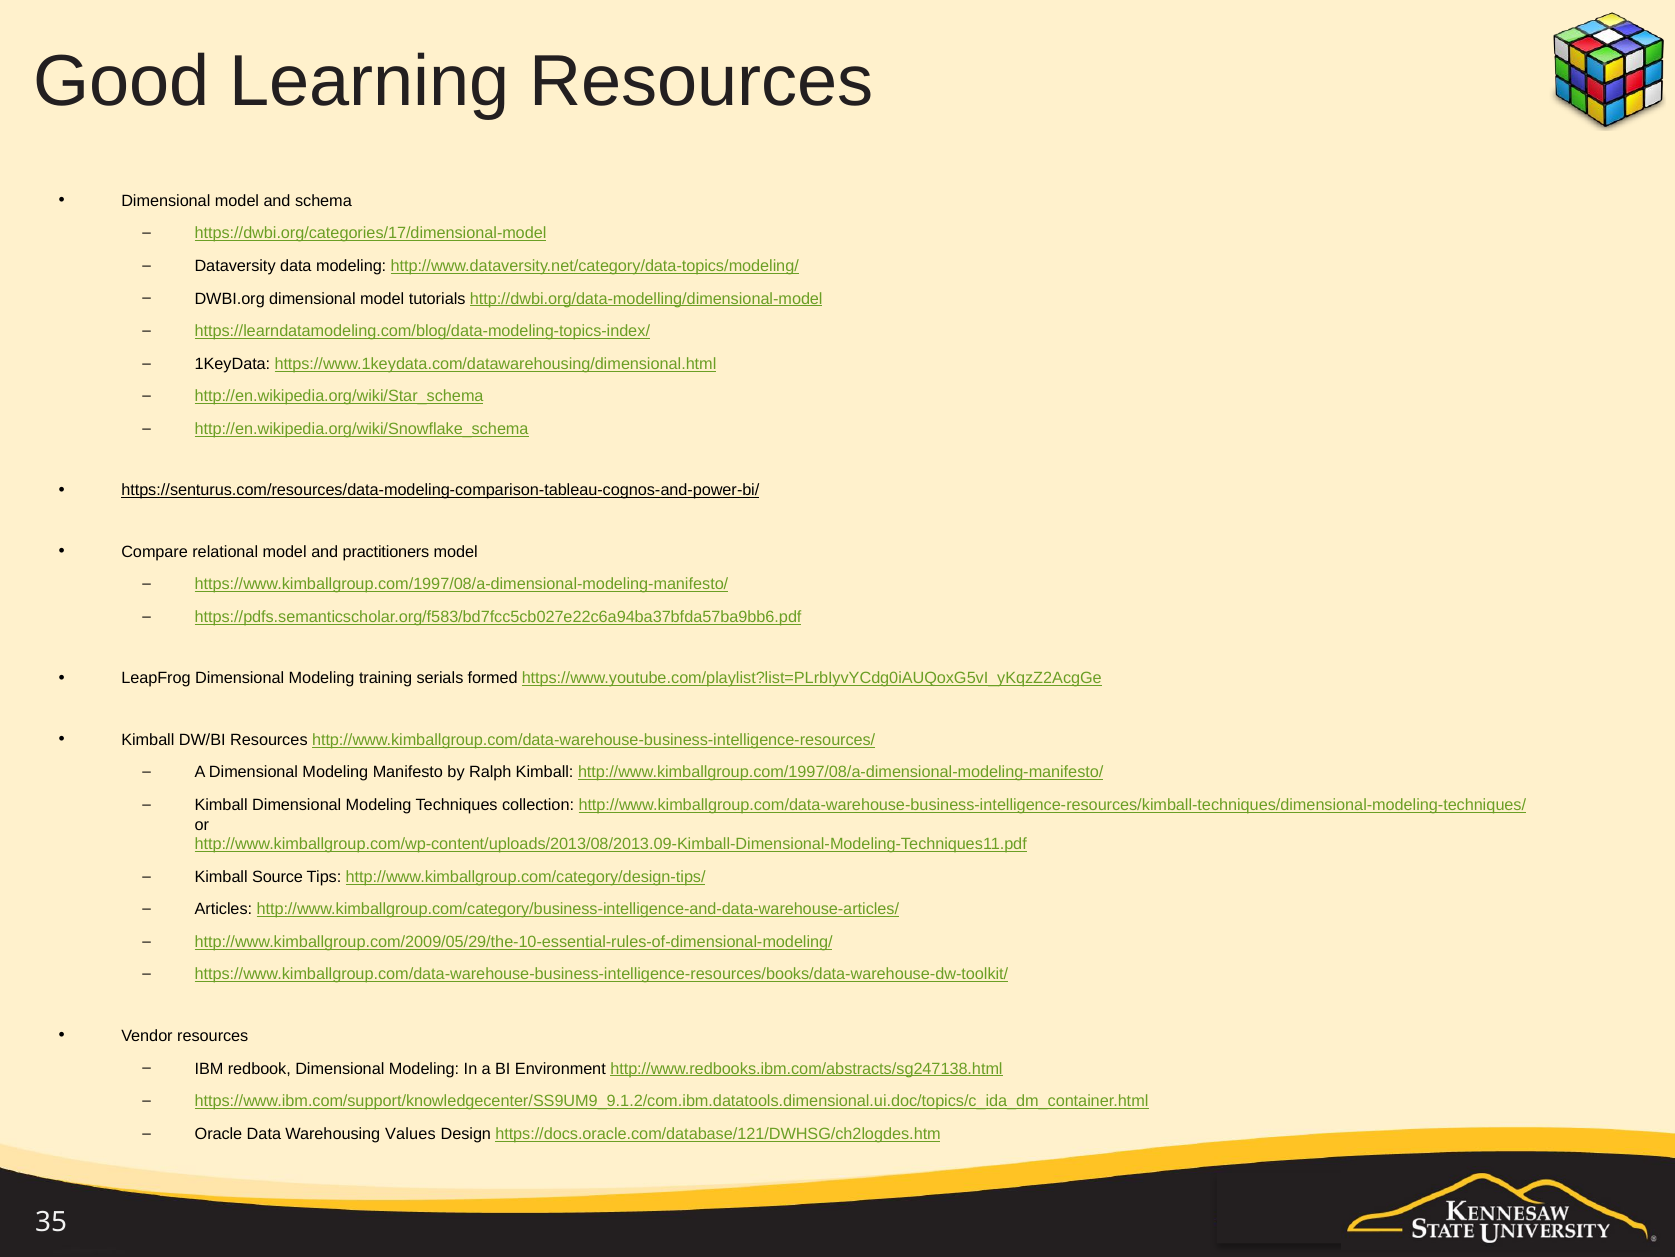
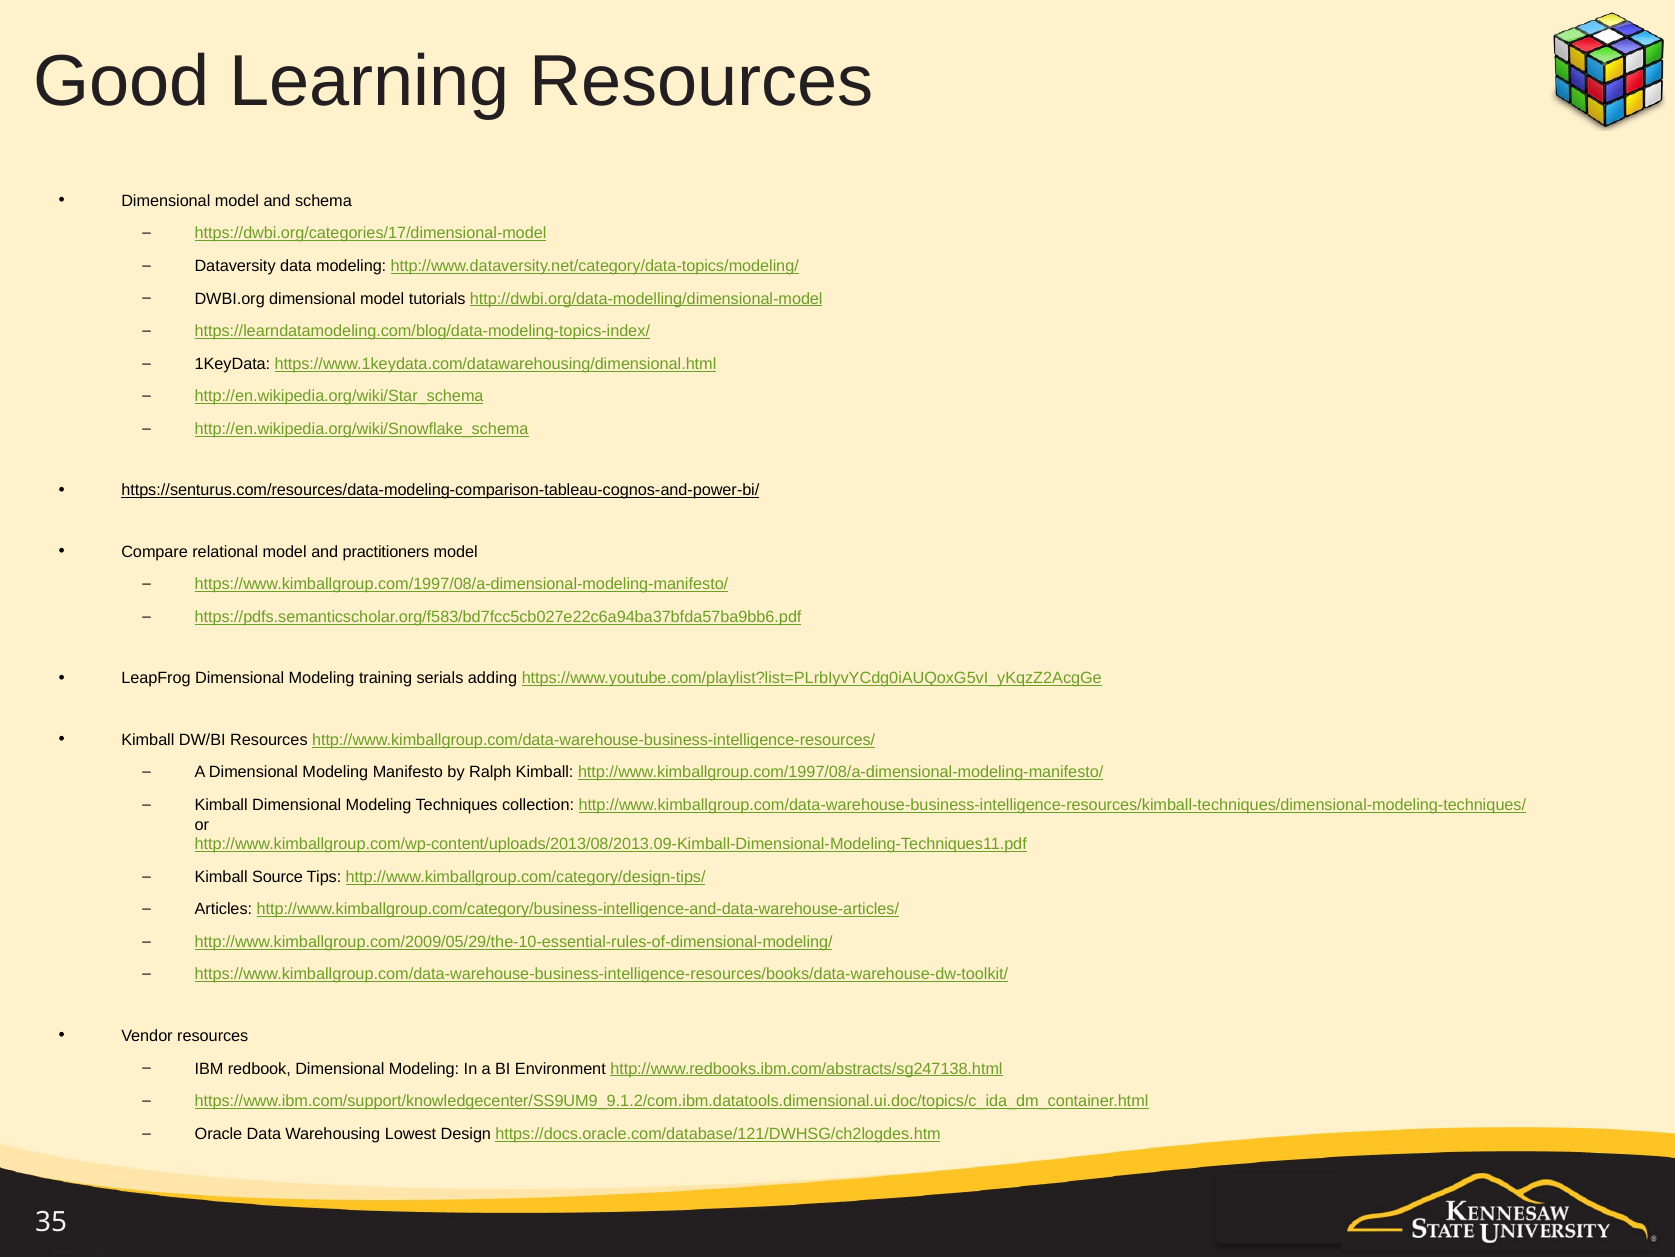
formed: formed -> adding
Values: Values -> Lowest
